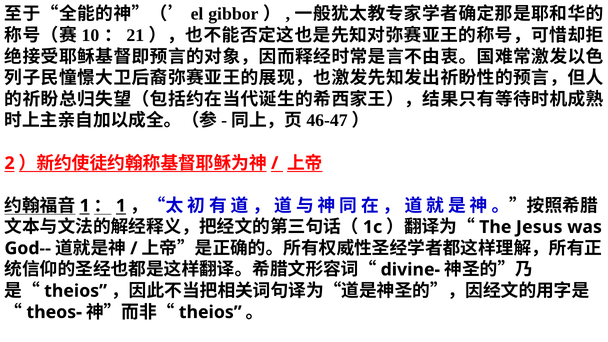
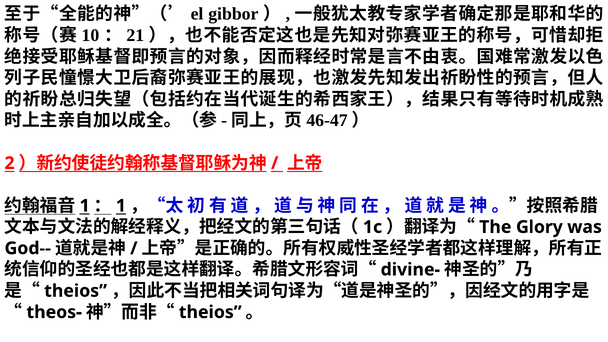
Jesus: Jesus -> Glory
